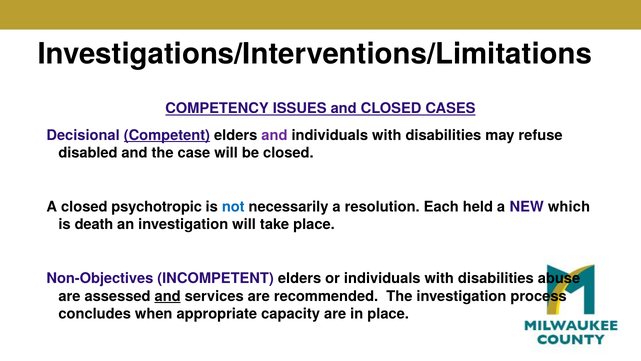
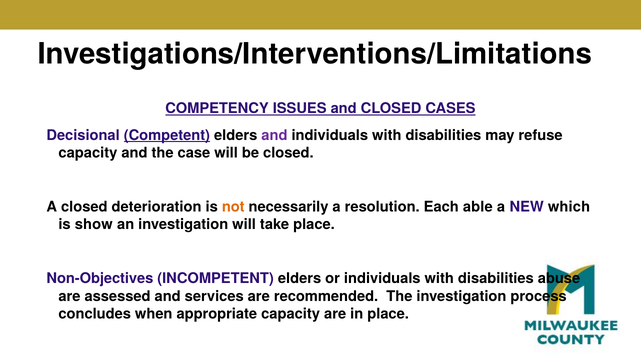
disabled at (88, 153): disabled -> capacity
psychotropic: psychotropic -> deterioration
not colour: blue -> orange
held: held -> able
death: death -> show
and at (168, 296) underline: present -> none
